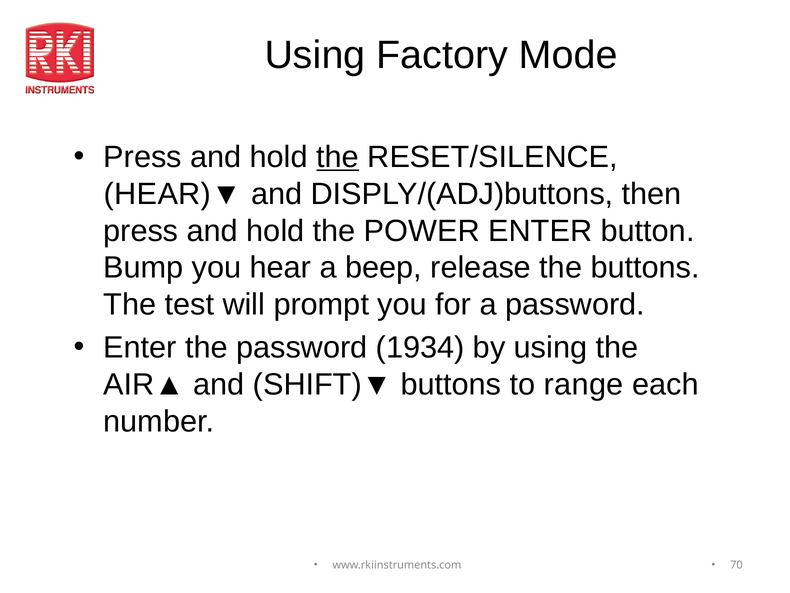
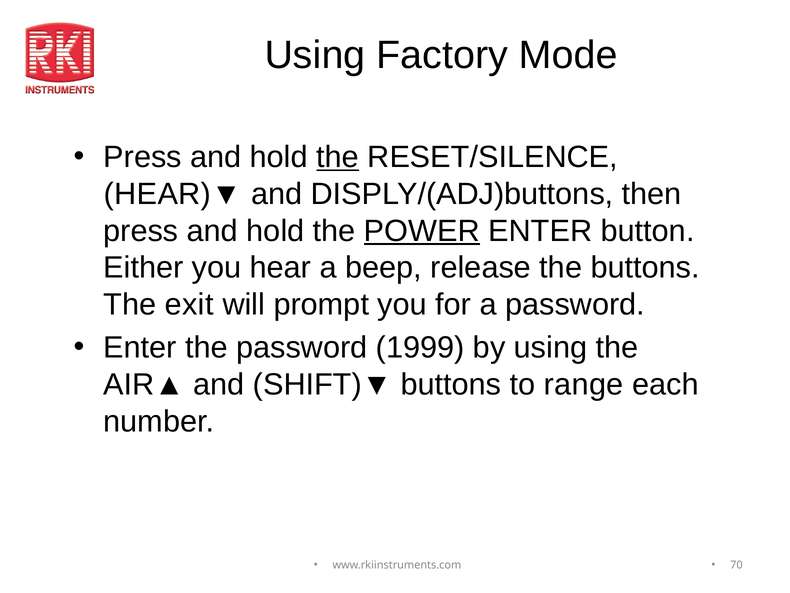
POWER underline: none -> present
Bump: Bump -> Either
test: test -> exit
1934: 1934 -> 1999
